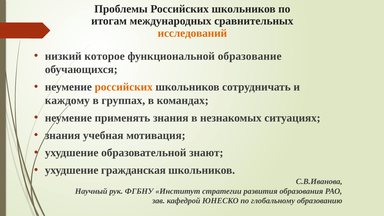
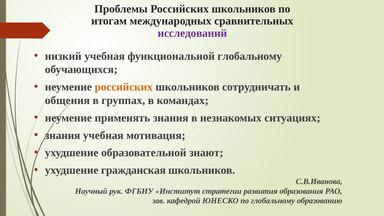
исследований colour: orange -> purple
низкий которое: которое -> учебная
функциональной образование: образование -> глобальному
каждому: каждому -> общения
